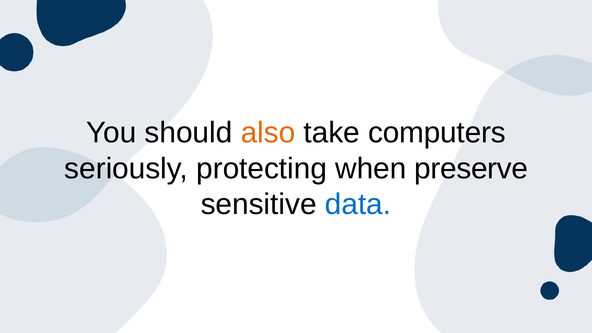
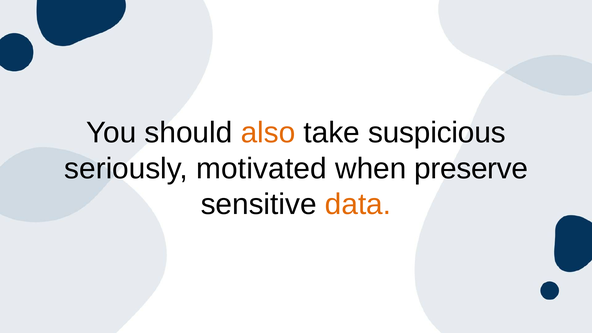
computers: computers -> suspicious
protecting: protecting -> motivated
data colour: blue -> orange
